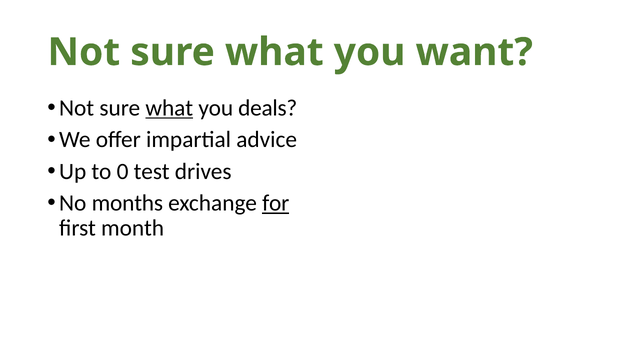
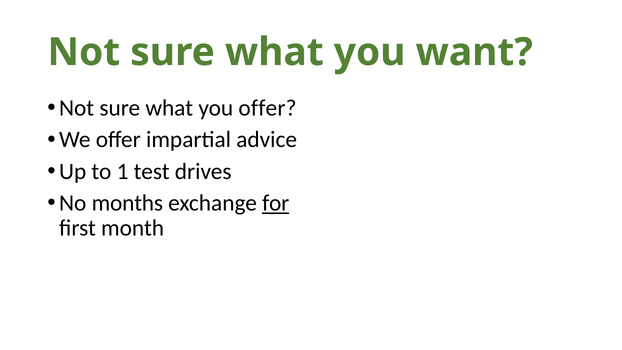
what at (169, 108) underline: present -> none
you deals: deals -> offer
0: 0 -> 1
